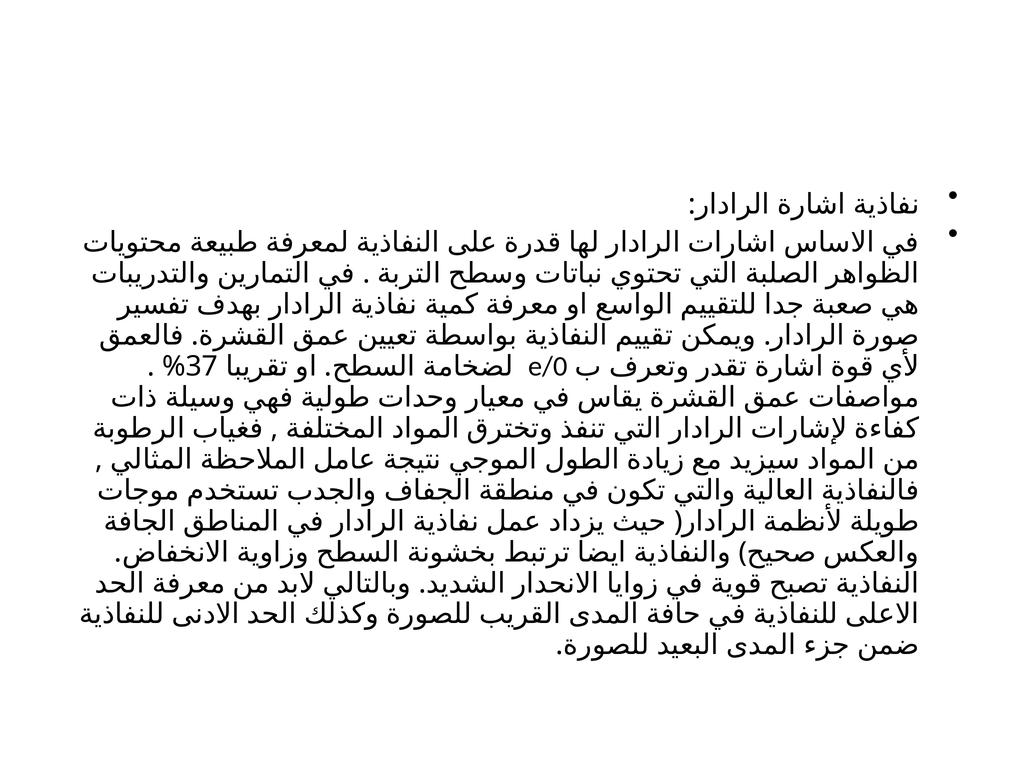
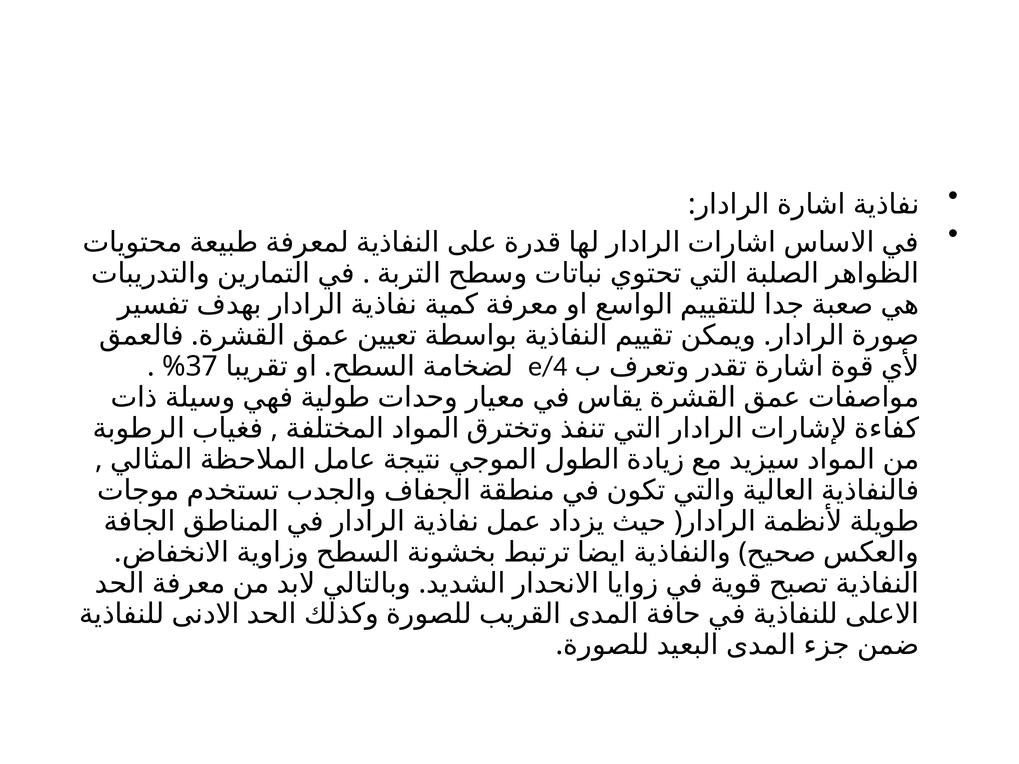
e/0: e/0 -> e/4
